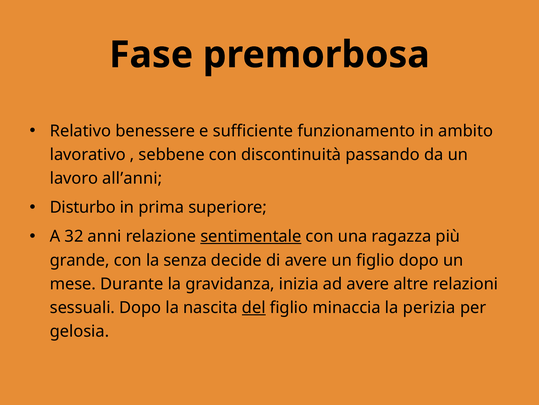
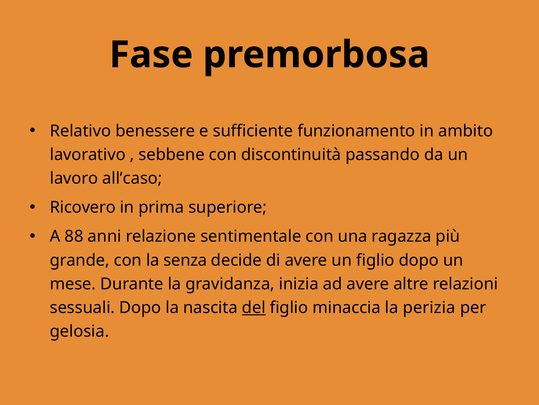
all’anni: all’anni -> all’caso
Disturbo: Disturbo -> Ricovero
32: 32 -> 88
sentimentale underline: present -> none
